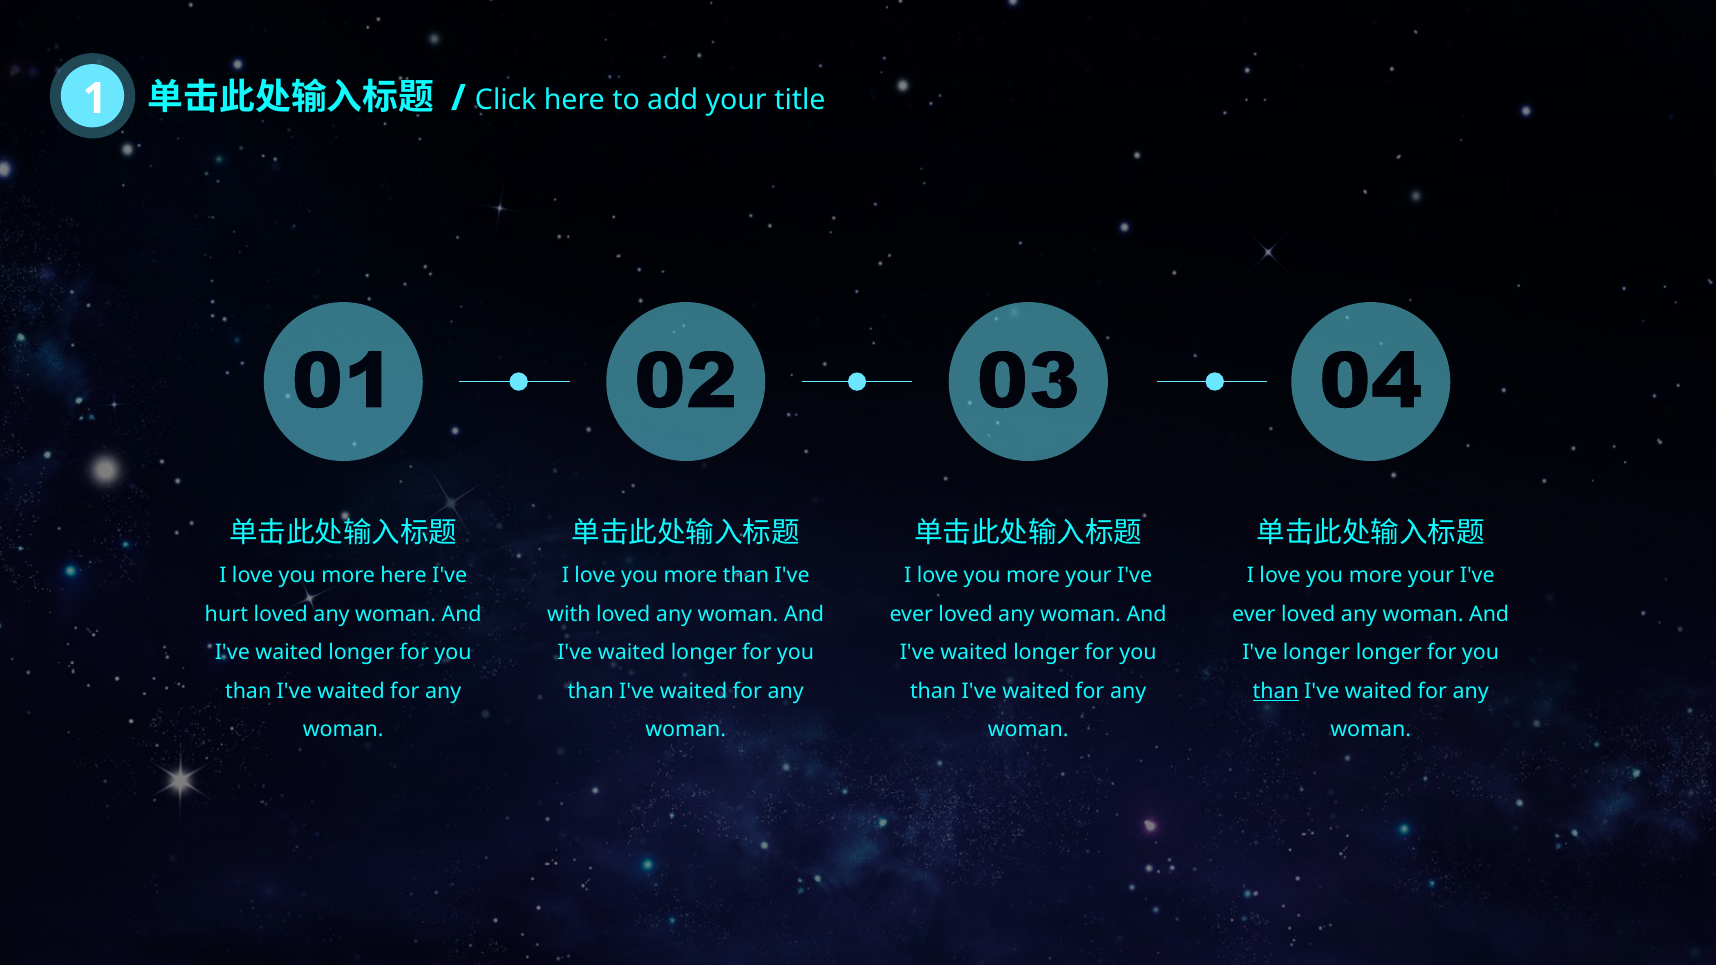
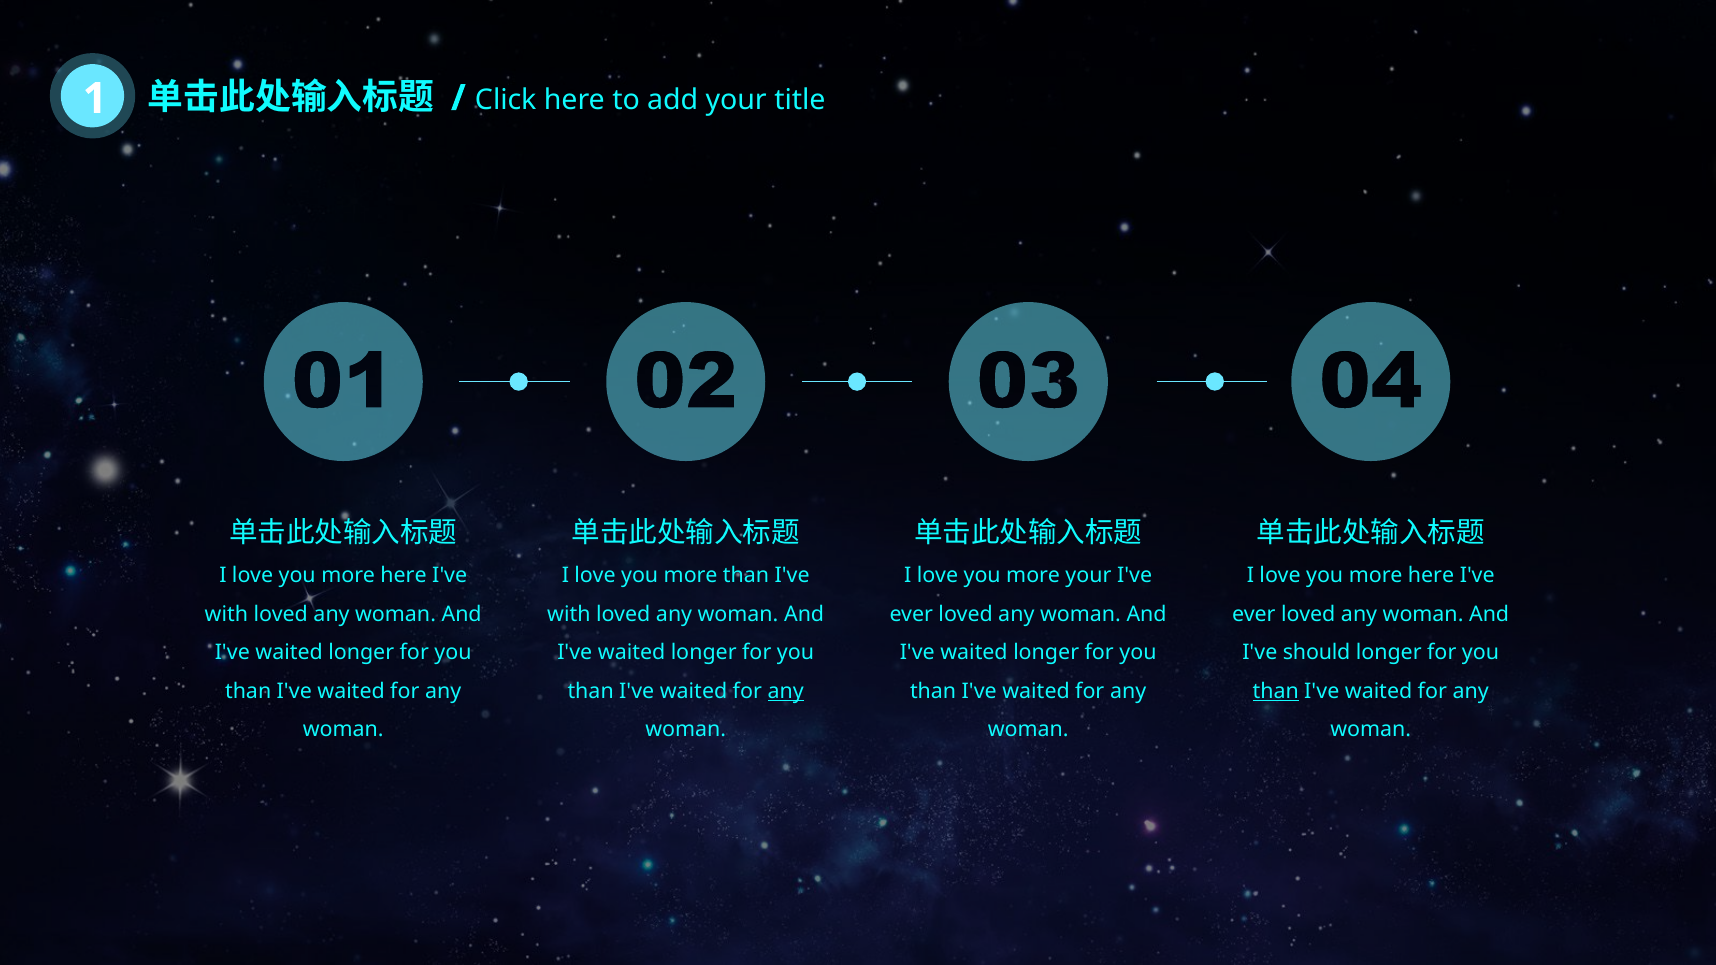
your at (1431, 576): your -> here
hurt at (226, 614): hurt -> with
I've longer: longer -> should
any at (786, 691) underline: none -> present
